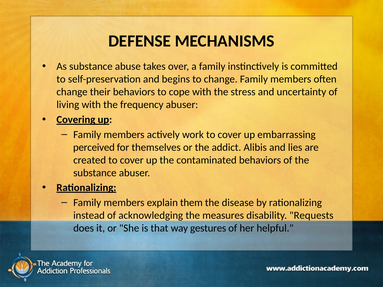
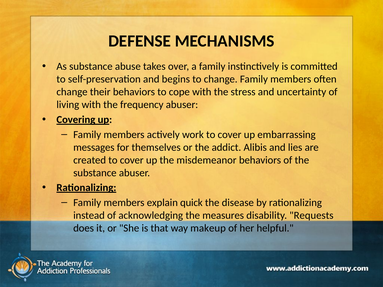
perceived: perceived -> messages
contaminated: contaminated -> misdemeanor
them: them -> quick
gestures: gestures -> makeup
